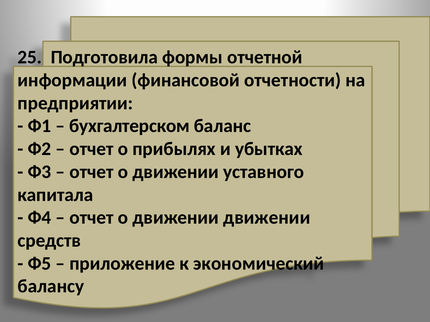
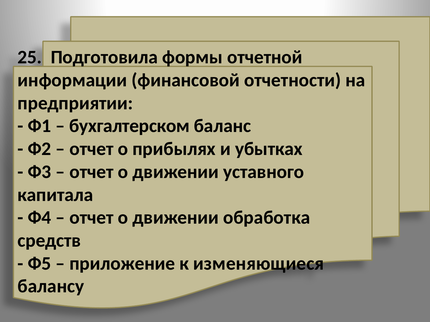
движении движении: движении -> обработка
экономический: экономический -> изменяющиеся
